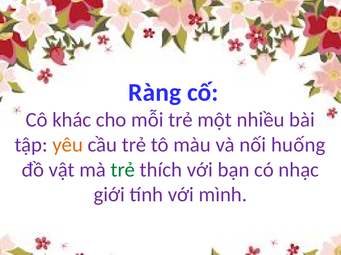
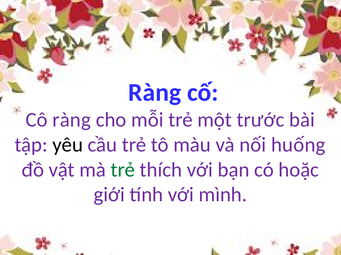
Cô khác: khác -> ràng
nhiều: nhiều -> trước
yêu colour: orange -> black
nhạc: nhạc -> hoặc
